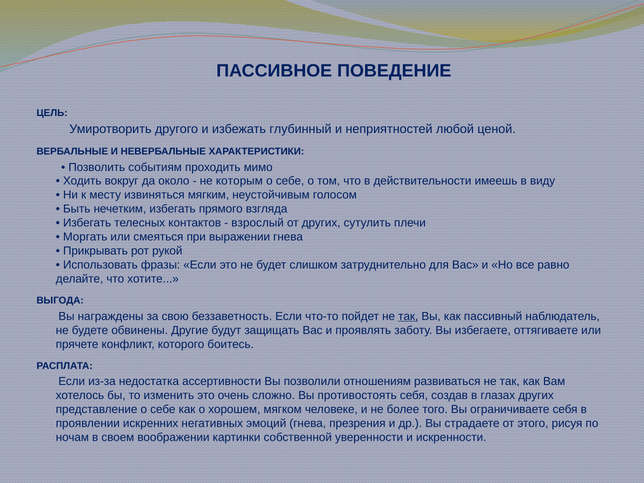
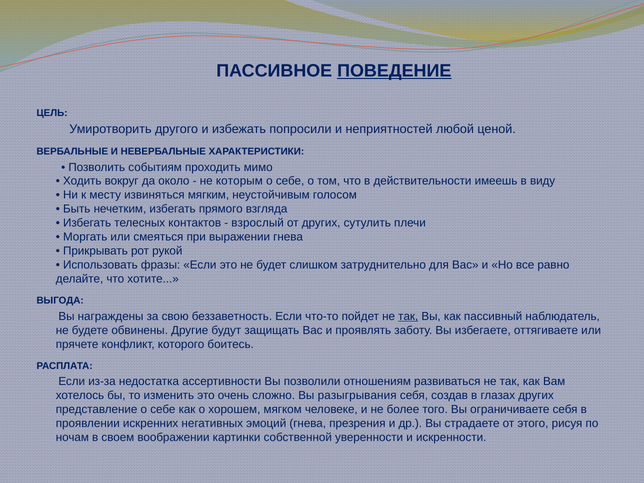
ПОВЕДЕНИЕ underline: none -> present
глубинный: глубинный -> попросили
противостоять: противостоять -> разыгрывания
